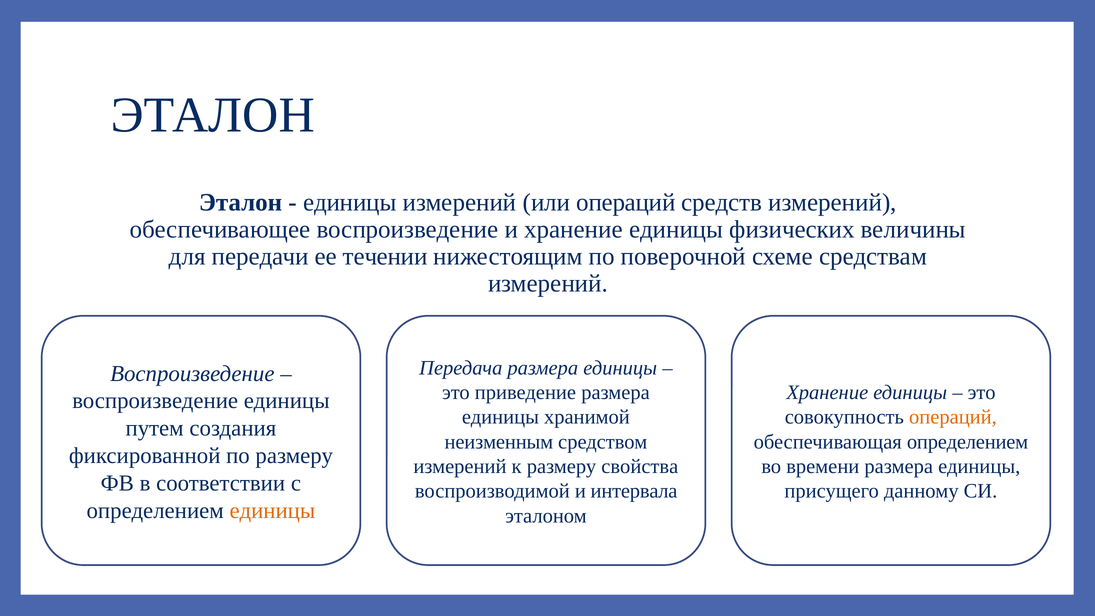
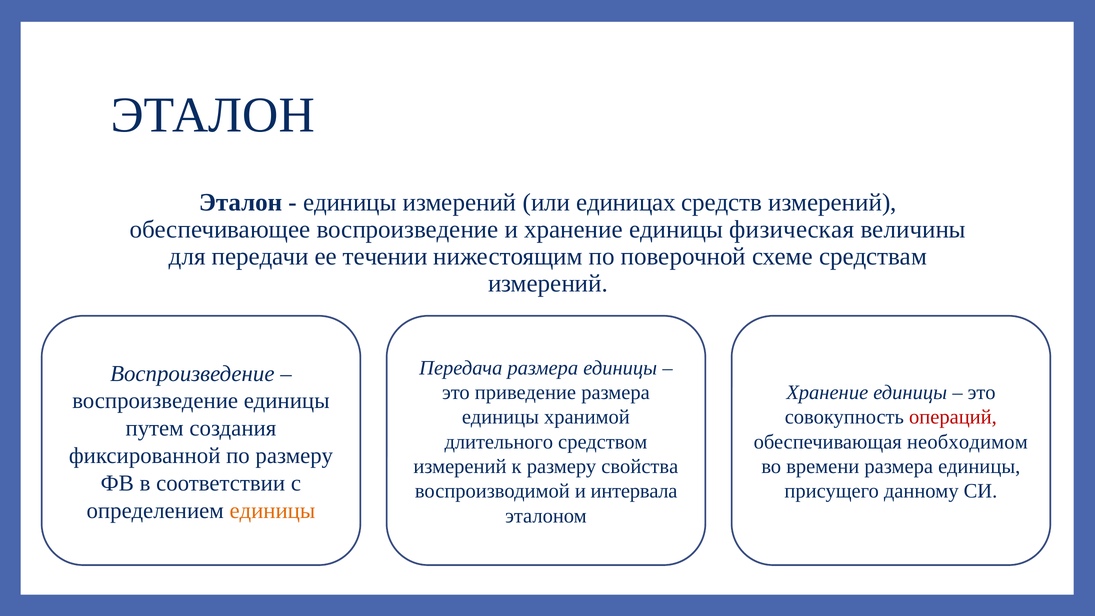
или операций: операций -> единицах
физических: физических -> физическая
операций at (953, 417) colour: orange -> red
неизменным: неизменным -> длительного
обеспечивающая определением: определением -> необходимом
